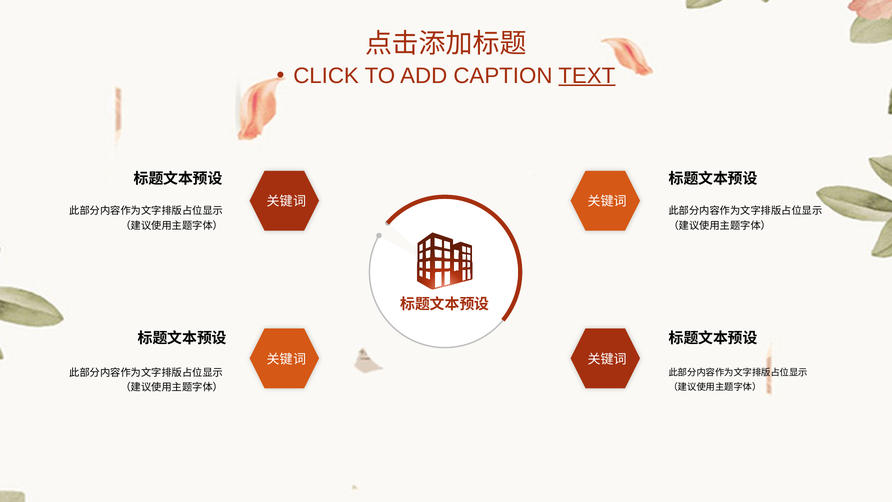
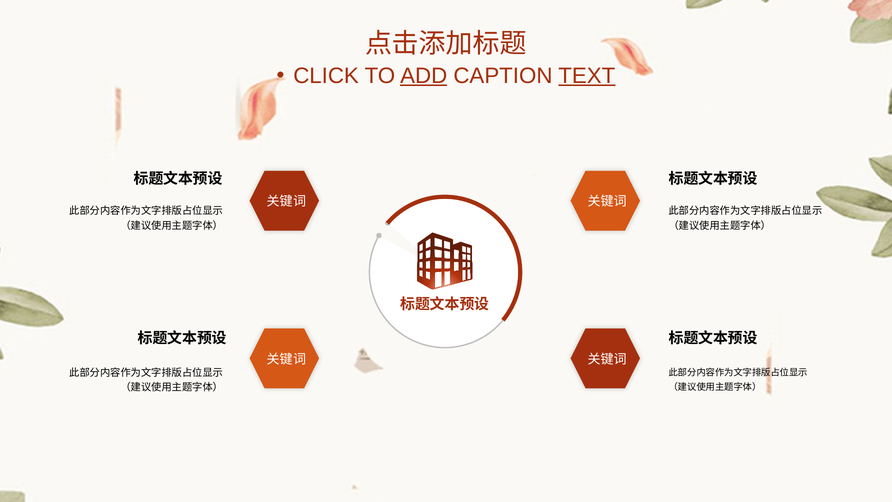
ADD underline: none -> present
